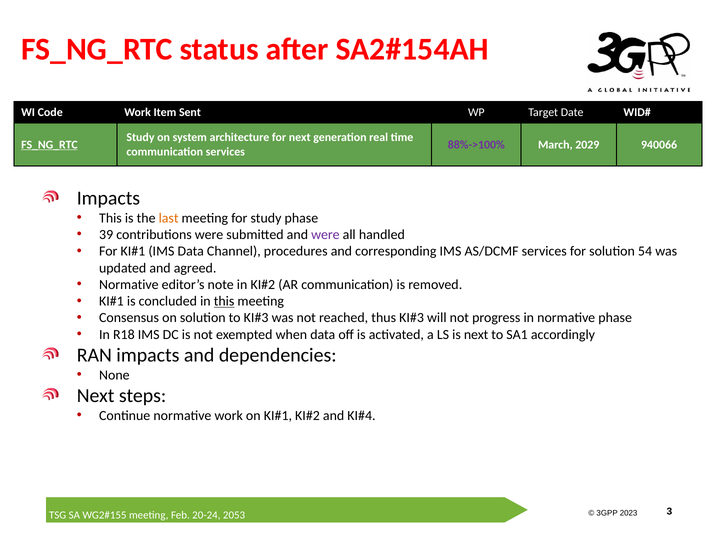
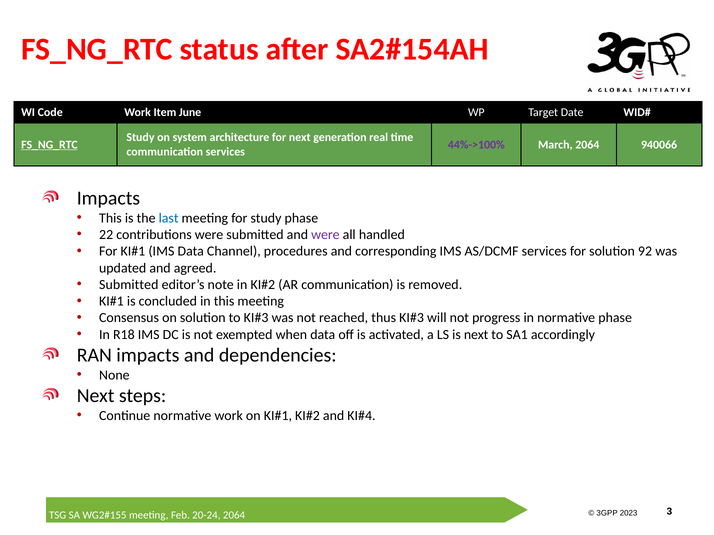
Sent: Sent -> June
88%->100%: 88%->100% -> 44%->100%
March 2029: 2029 -> 2064
last colour: orange -> blue
39: 39 -> 22
54: 54 -> 92
Normative at (129, 285): Normative -> Submitted
this at (224, 302) underline: present -> none
2053 at (234, 515): 2053 -> 2064
